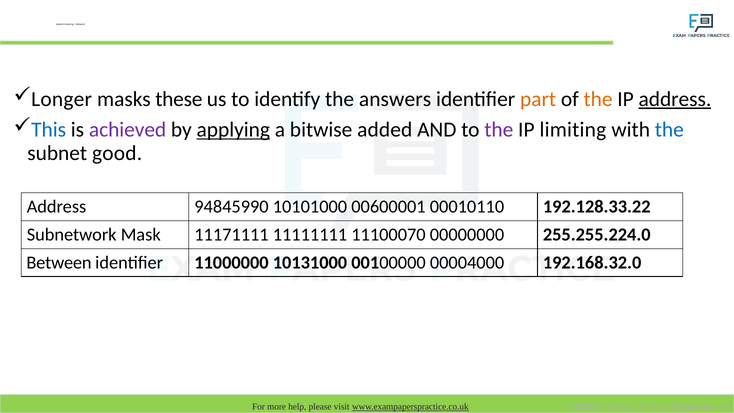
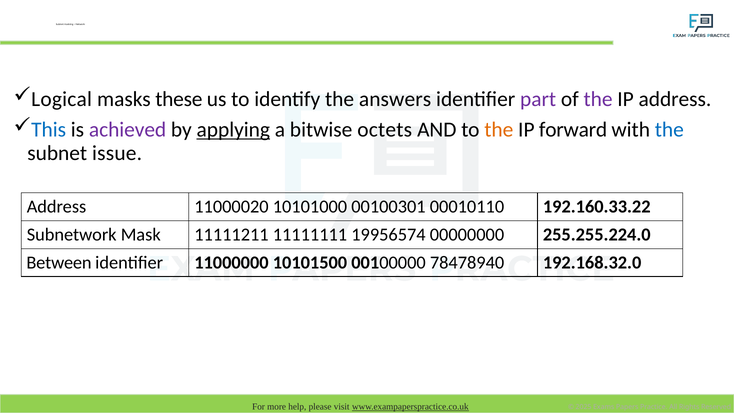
Longer: Longer -> Logical
part colour: orange -> purple
the at (598, 99) colour: orange -> purple
address at (675, 99) underline: present -> none
added: added -> octets
the at (499, 130) colour: purple -> orange
limiting: limiting -> forward
good: good -> issue
94845990: 94845990 -> 11000020
00600001: 00600001 -> 00100301
192.128.33.22: 192.128.33.22 -> 192.160.33.22
11171111: 11171111 -> 11111211
11100070: 11100070 -> 19956574
10131000: 10131000 -> 10101500
00004000: 00004000 -> 78478940
